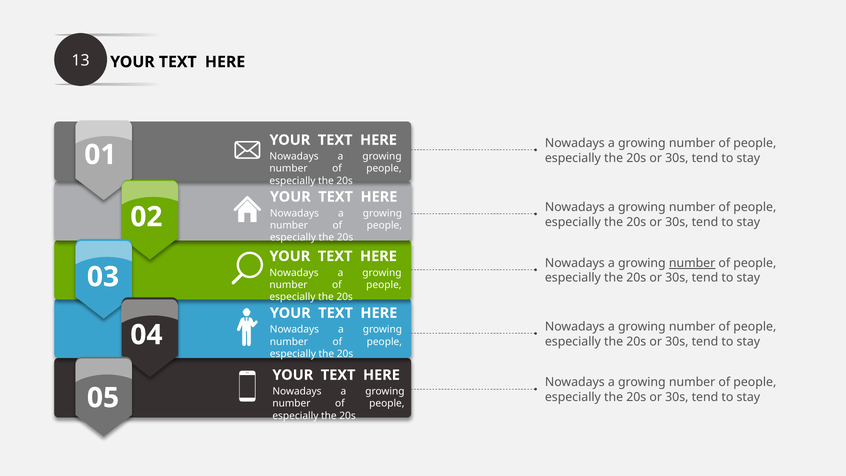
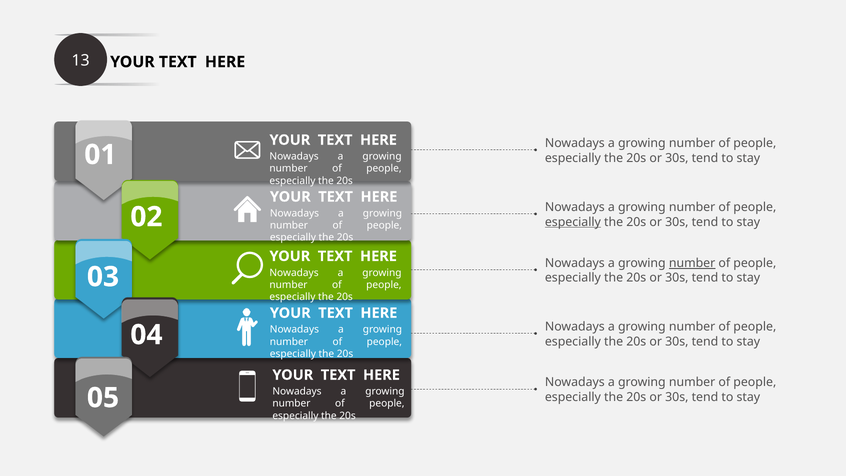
especially at (573, 222) underline: none -> present
